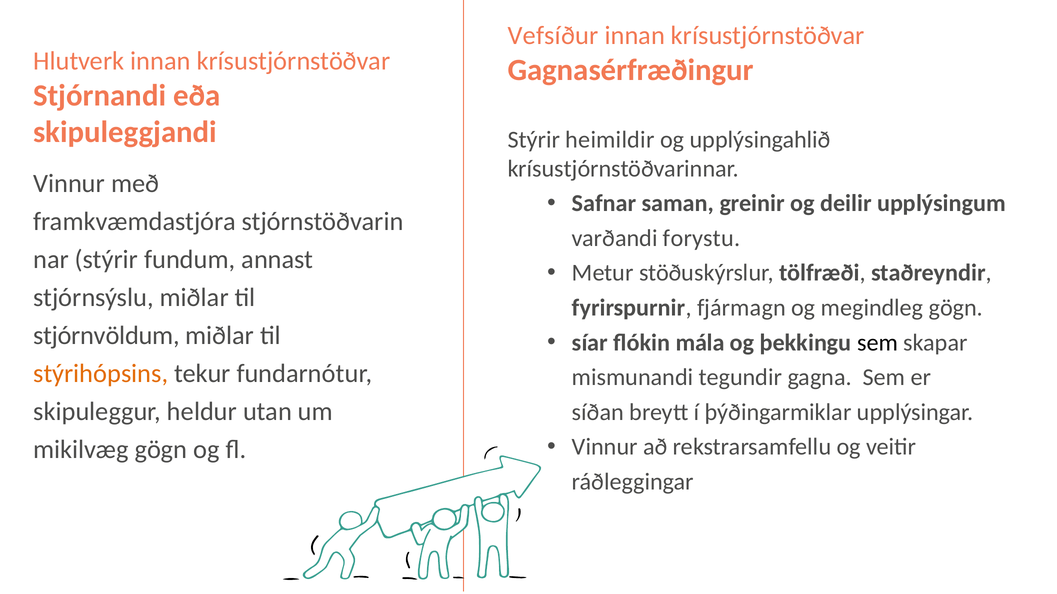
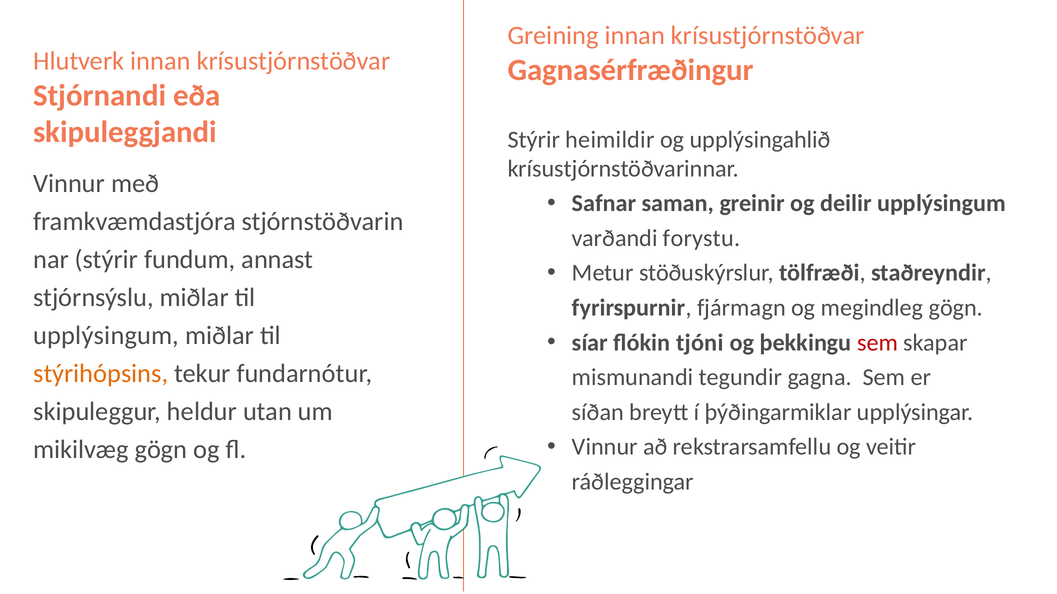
Vefsíður: Vefsíður -> Greining
stjórnvöldum at (106, 336): stjórnvöldum -> upplýsingum
mála: mála -> tjóni
sem at (877, 343) colour: black -> red
